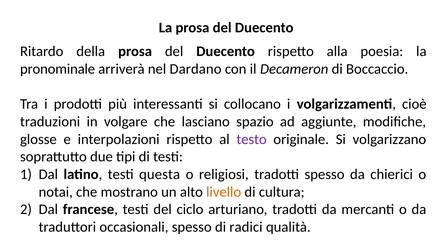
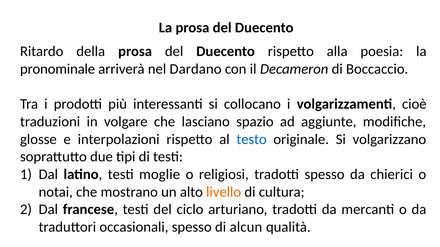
testo colour: purple -> blue
questa: questa -> moglie
radici: radici -> alcun
